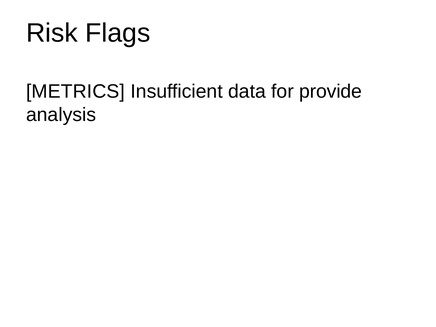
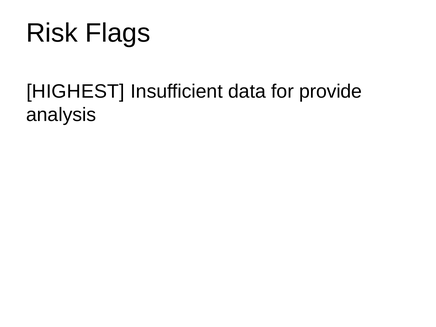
METRICS: METRICS -> HIGHEST
